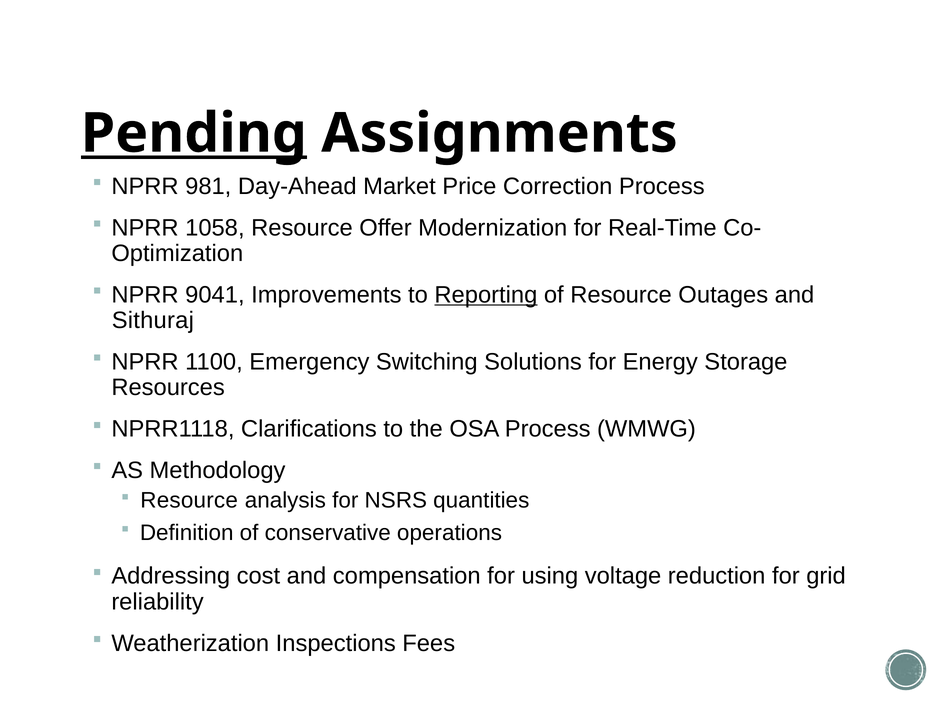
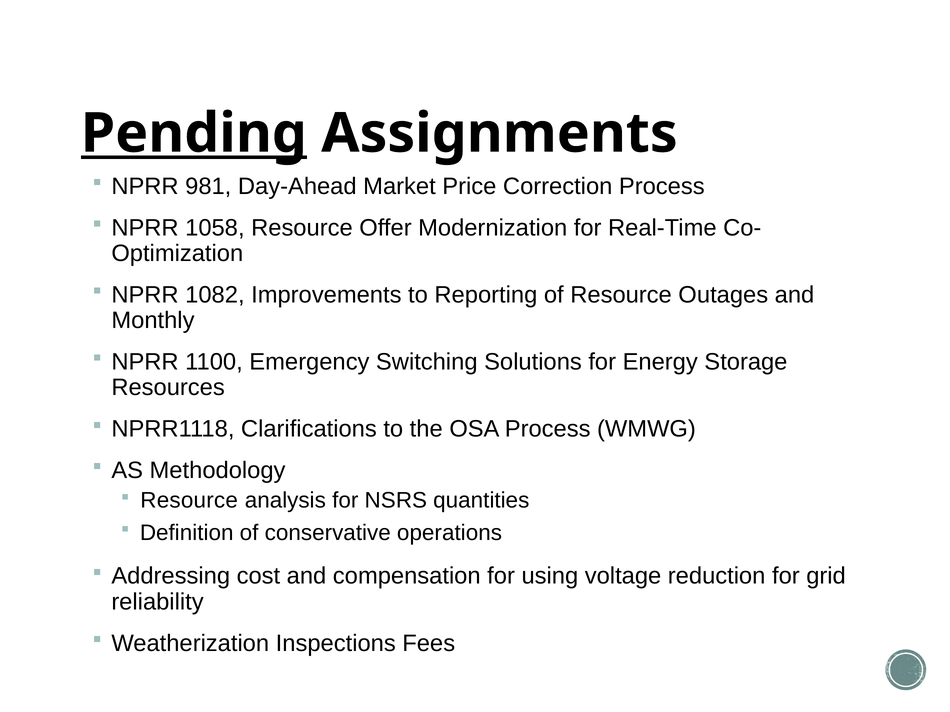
9041: 9041 -> 1082
Reporting underline: present -> none
Sithuraj: Sithuraj -> Monthly
